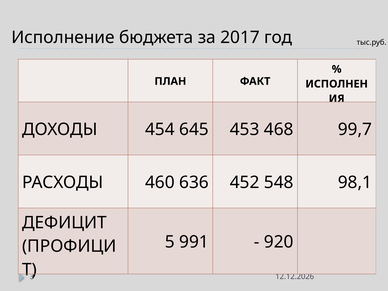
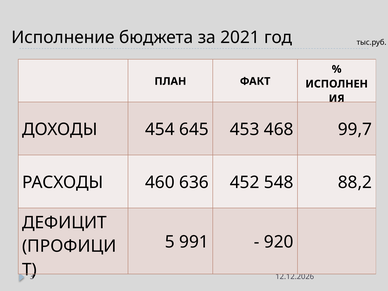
2017: 2017 -> 2021
98,1: 98,1 -> 88,2
